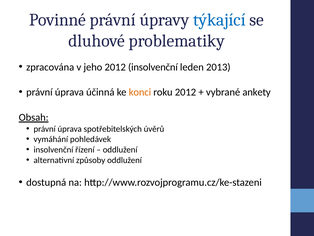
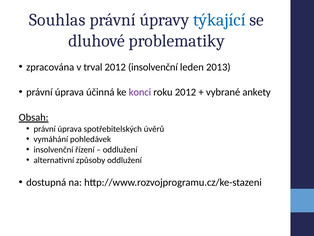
Povinné: Povinné -> Souhlas
jeho: jeho -> trval
konci colour: orange -> purple
